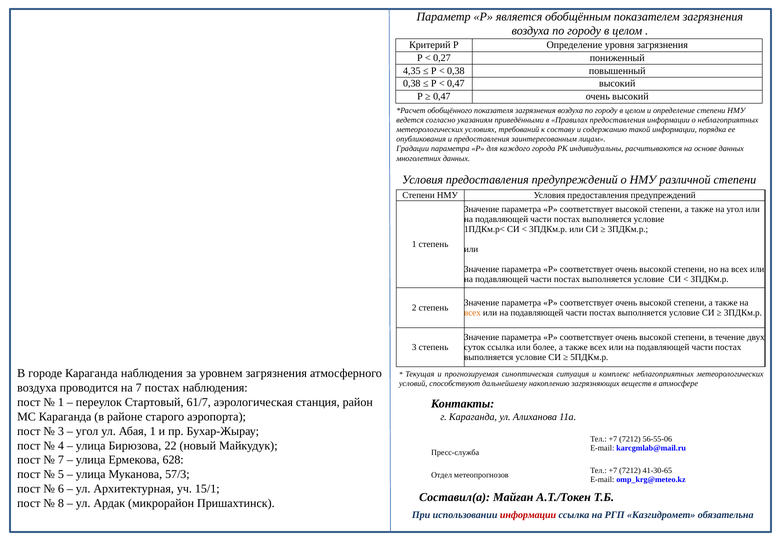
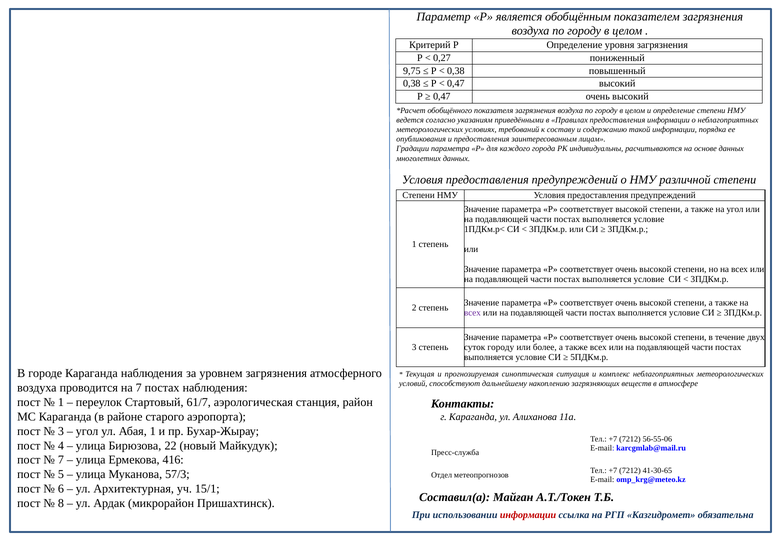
4,35: 4,35 -> 9,75
всех at (472, 312) colour: orange -> purple
суток ссылка: ссылка -> городу
628: 628 -> 416
